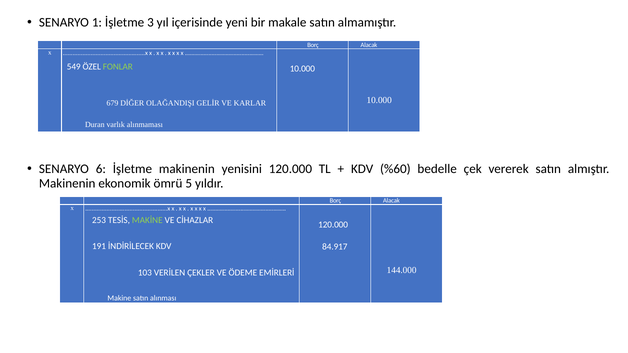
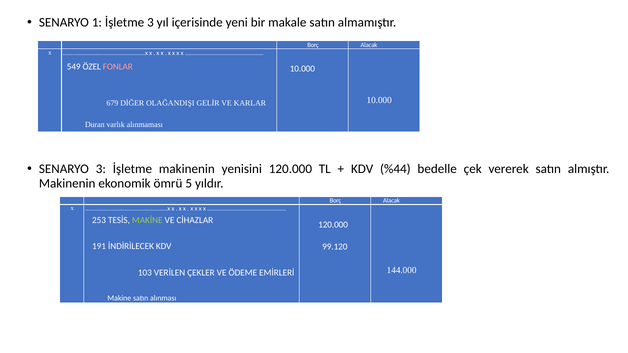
FONLAR colour: light green -> pink
SENARYO 6: 6 -> 3
%60: %60 -> %44
84.917: 84.917 -> 99.120
